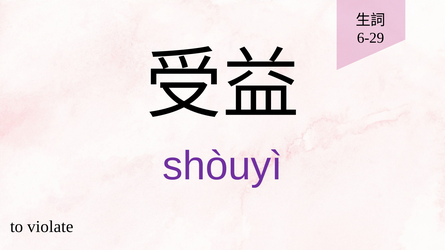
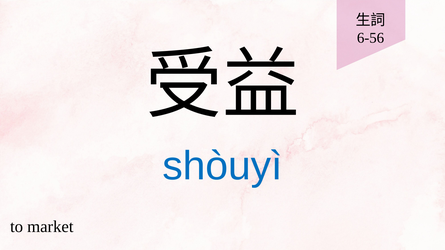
6-29: 6-29 -> 6-56
shòuyì colour: purple -> blue
violate: violate -> market
